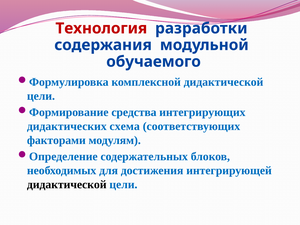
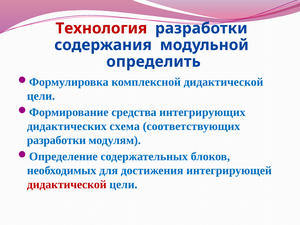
обучаемого: обучаемого -> определить
факторами at (56, 140): факторами -> разработки
дидактической at (67, 184) colour: black -> red
